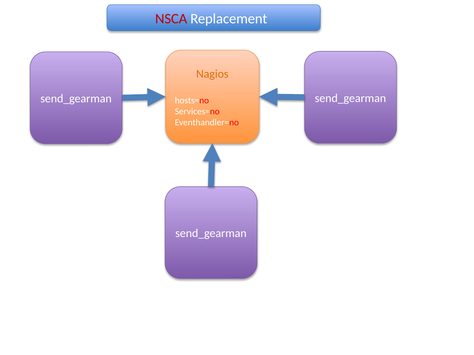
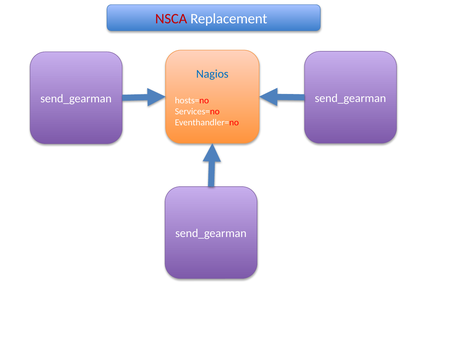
Nagios colour: orange -> blue
